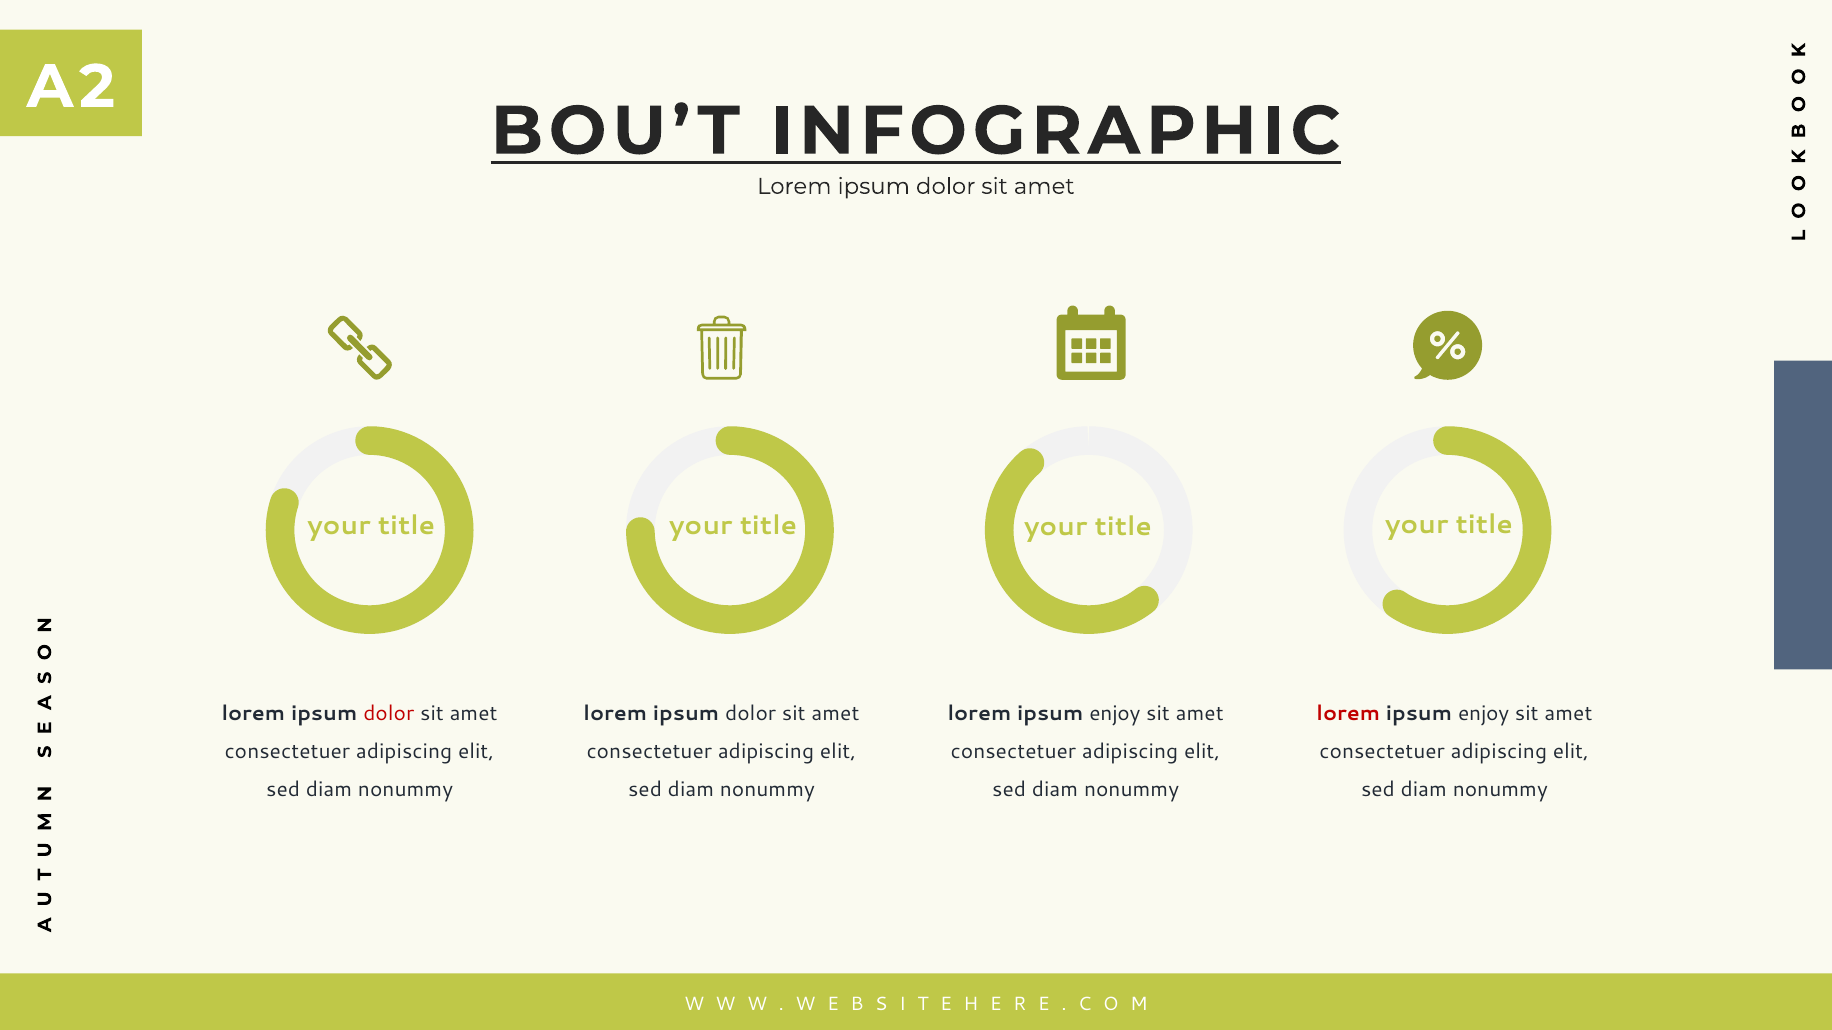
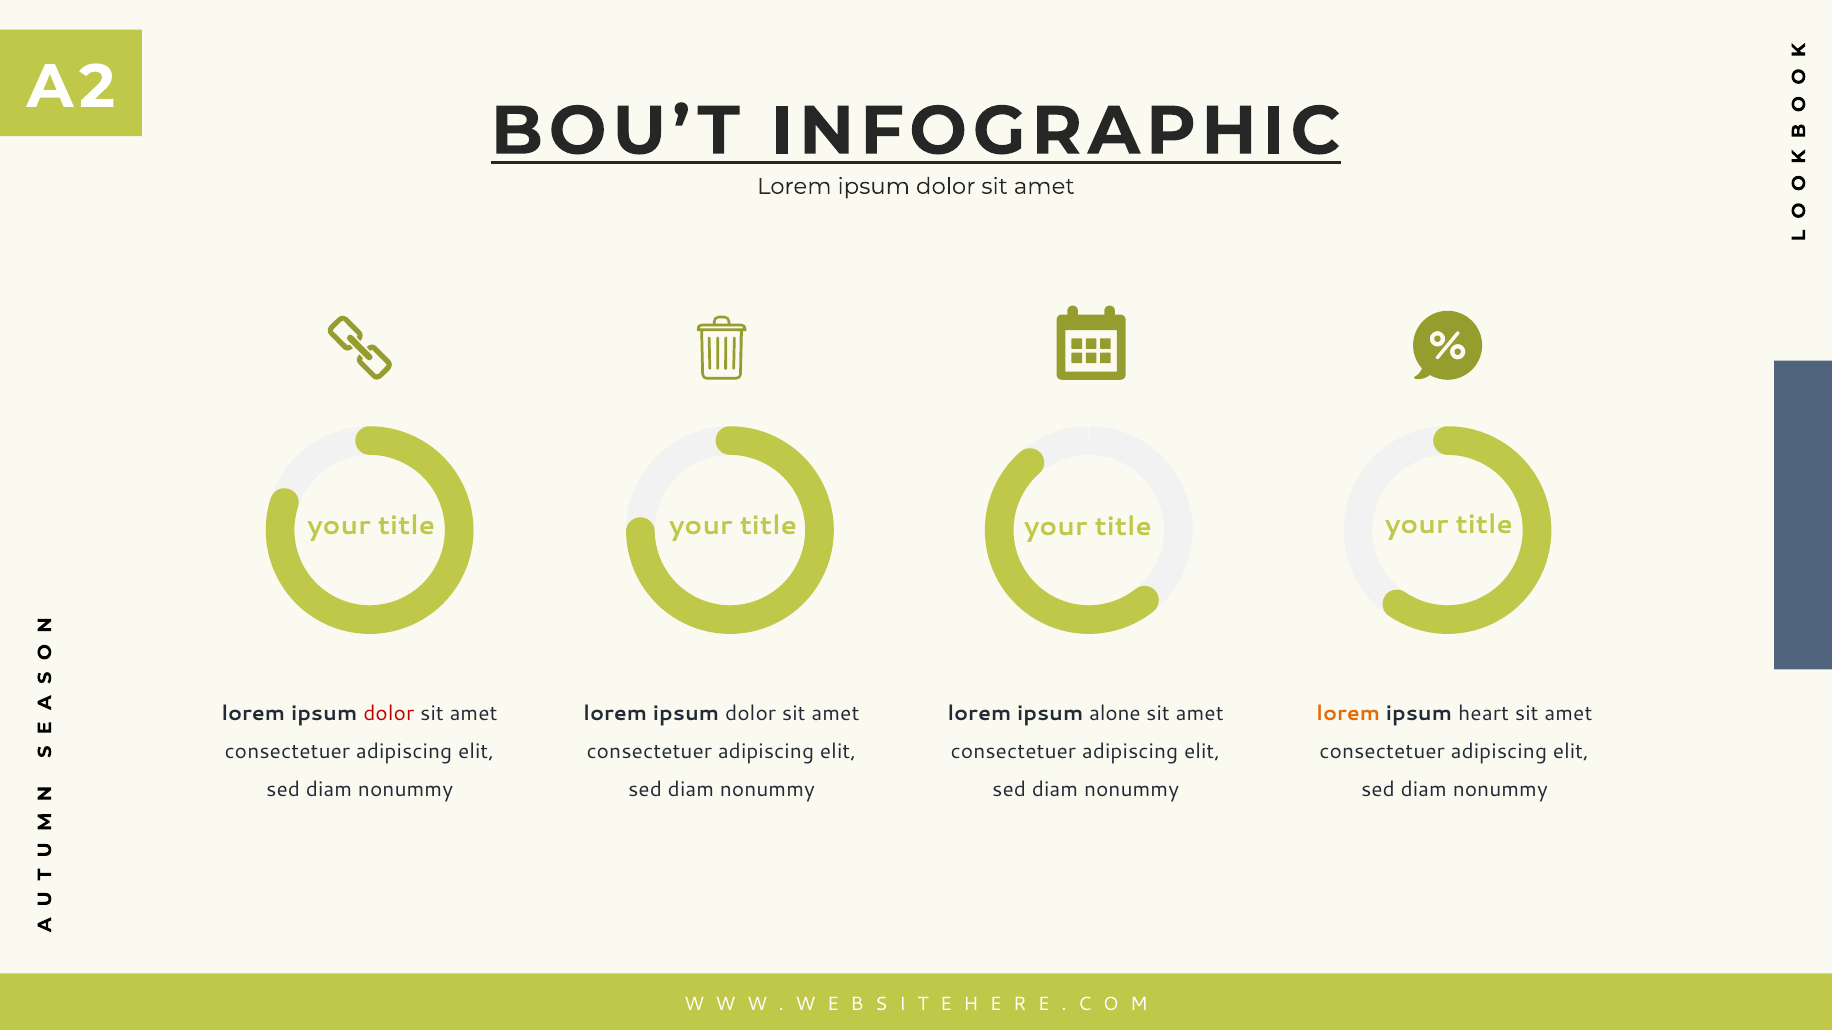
enjoy at (1115, 714): enjoy -> alone
lorem at (1348, 714) colour: red -> orange
enjoy at (1484, 714): enjoy -> heart
